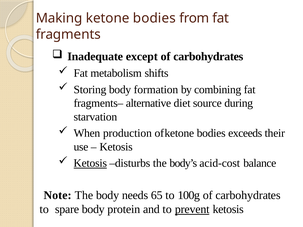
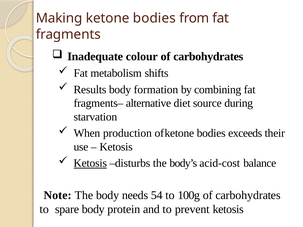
except: except -> colour
Storing: Storing -> Results
65: 65 -> 54
prevent underline: present -> none
